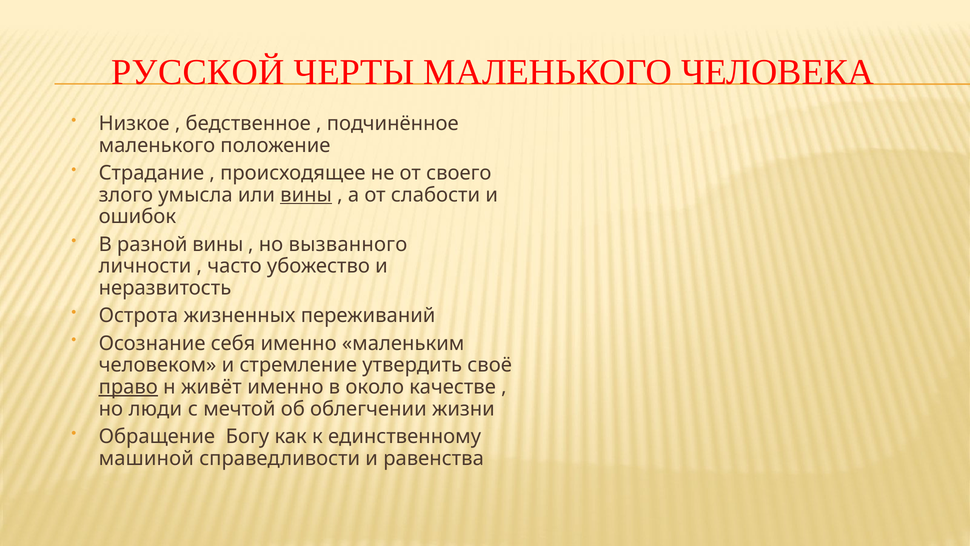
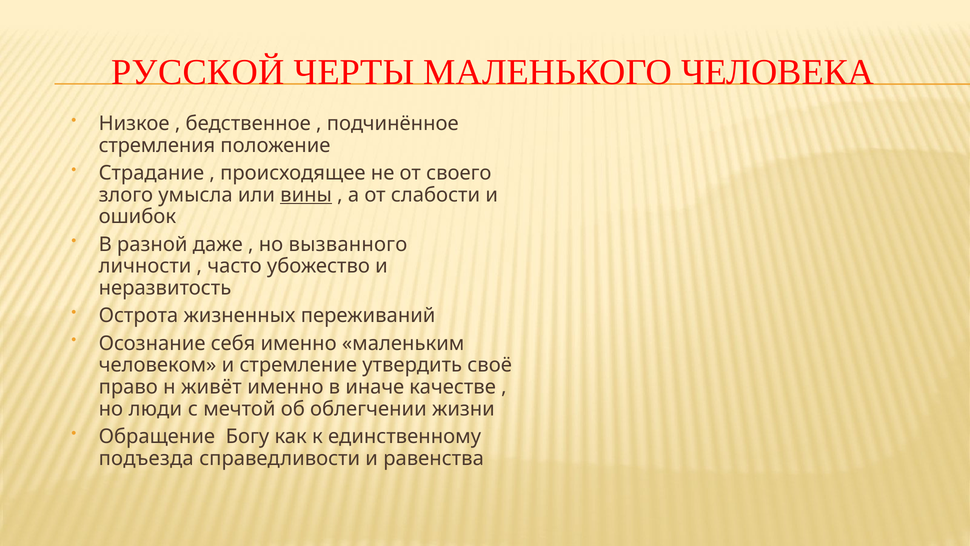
маленького at (157, 145): маленького -> стремления
разной вины: вины -> даже
право underline: present -> none
около: около -> иначе
машиной: машиной -> подъезда
